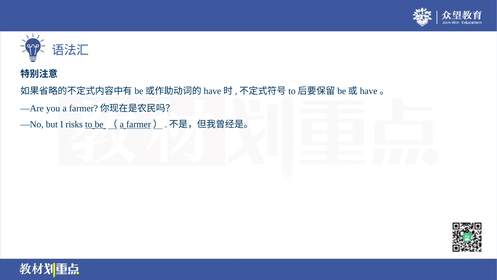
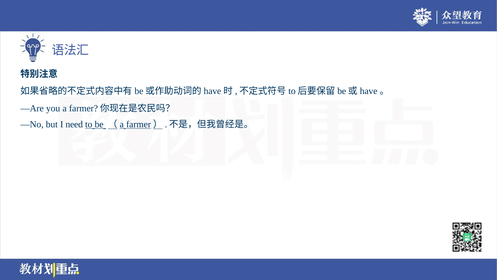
risks: risks -> need
